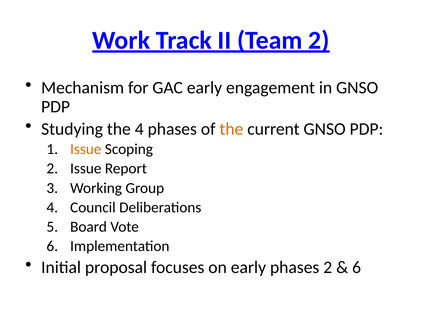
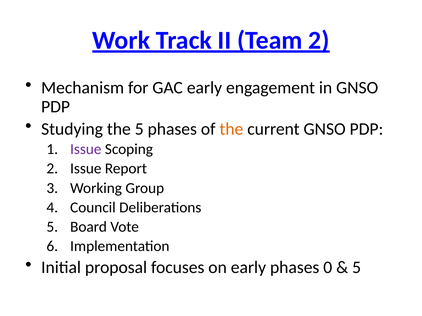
the 4: 4 -> 5
Issue at (86, 149) colour: orange -> purple
phases 2: 2 -> 0
6 at (357, 268): 6 -> 5
